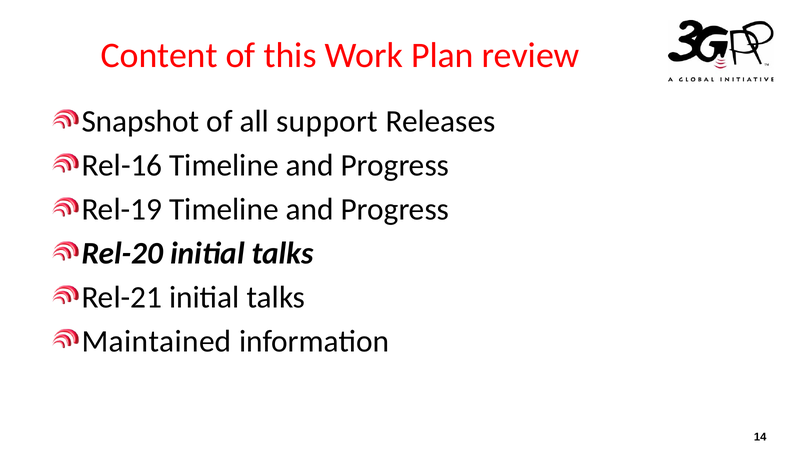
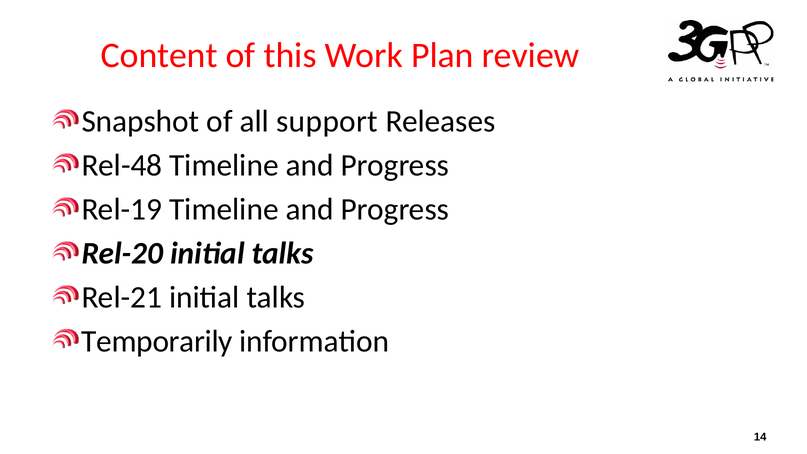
Rel-16: Rel-16 -> Rel-48
Maintained: Maintained -> Temporarily
